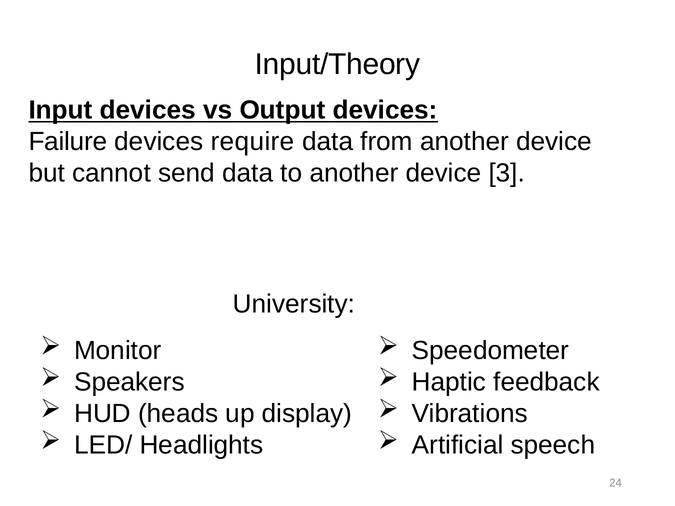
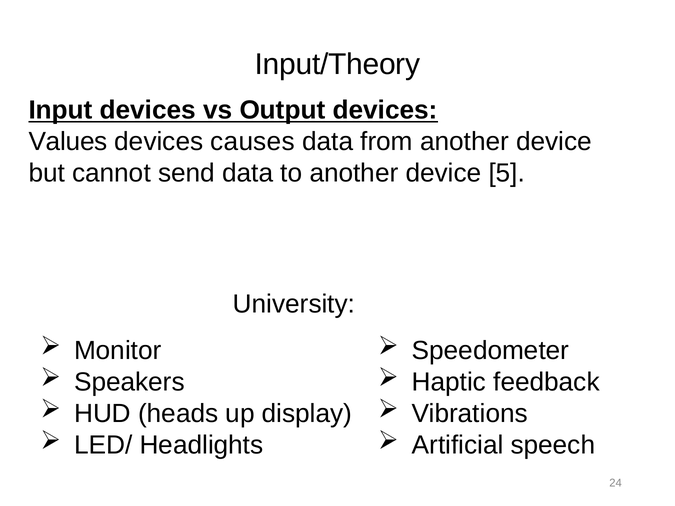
Failure: Failure -> Values
require: require -> causes
3: 3 -> 5
